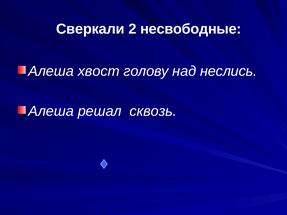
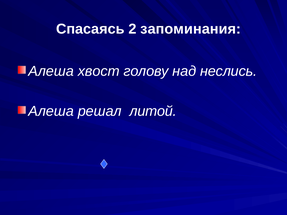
Сверкали: Сверкали -> Спасаясь
несвободные: несвободные -> запоминания
сквозь: сквозь -> литой
